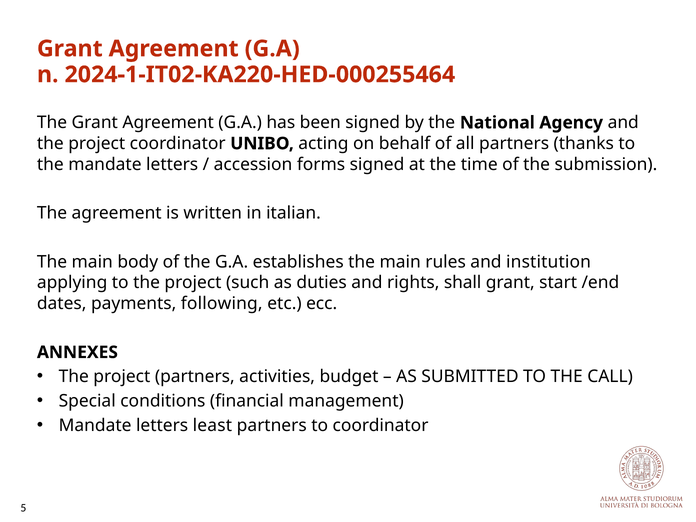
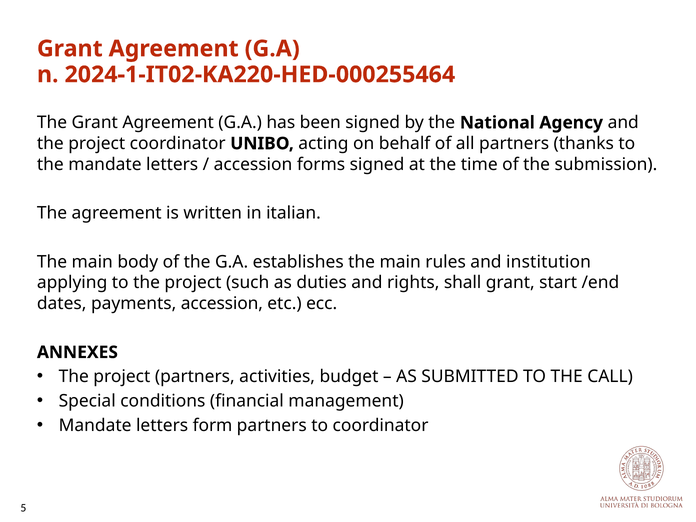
payments following: following -> accession
least: least -> form
